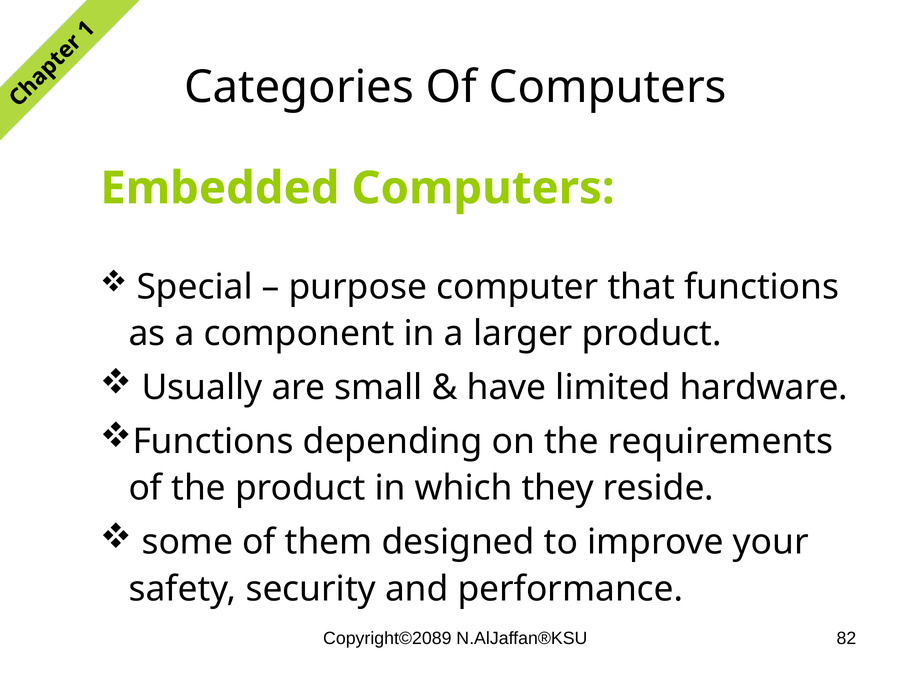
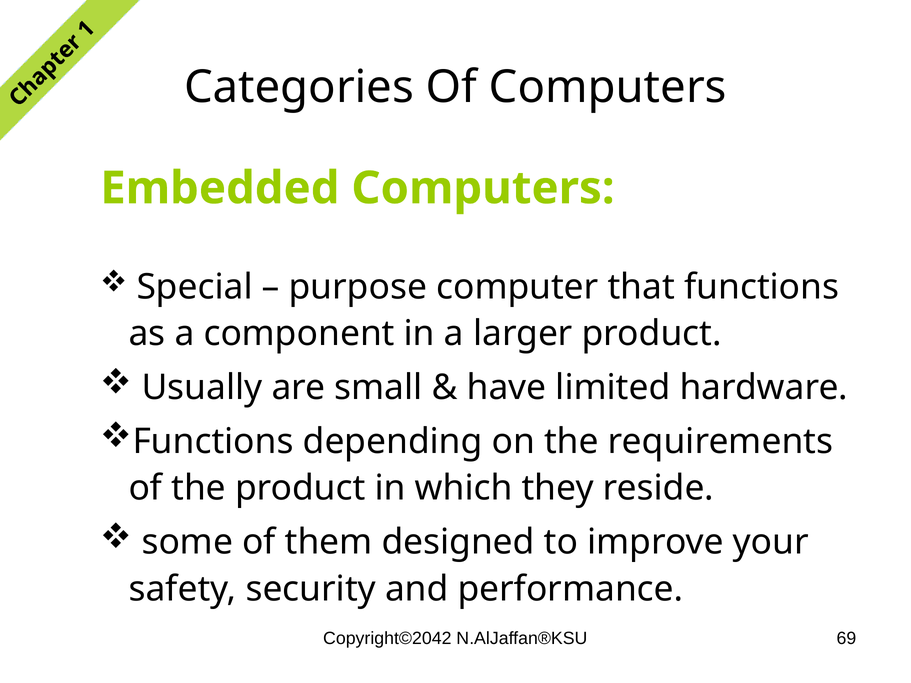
Copyright©2089: Copyright©2089 -> Copyright©2042
82: 82 -> 69
